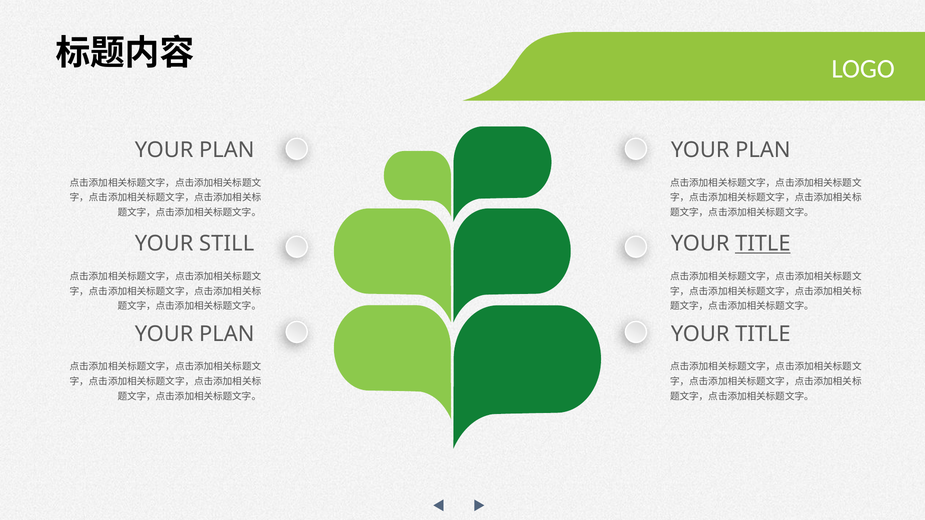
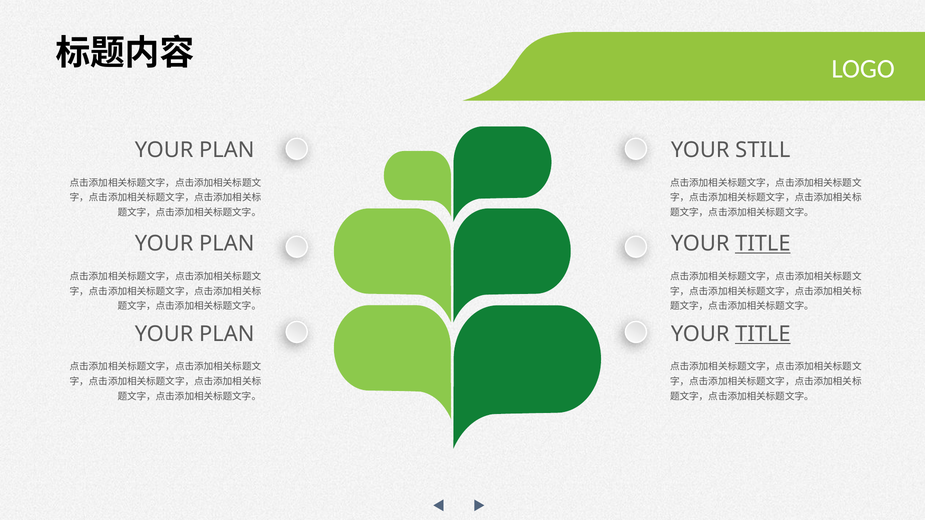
PLAN at (763, 150): PLAN -> STILL
STILL at (227, 244): STILL -> PLAN
TITLE at (763, 334) underline: none -> present
